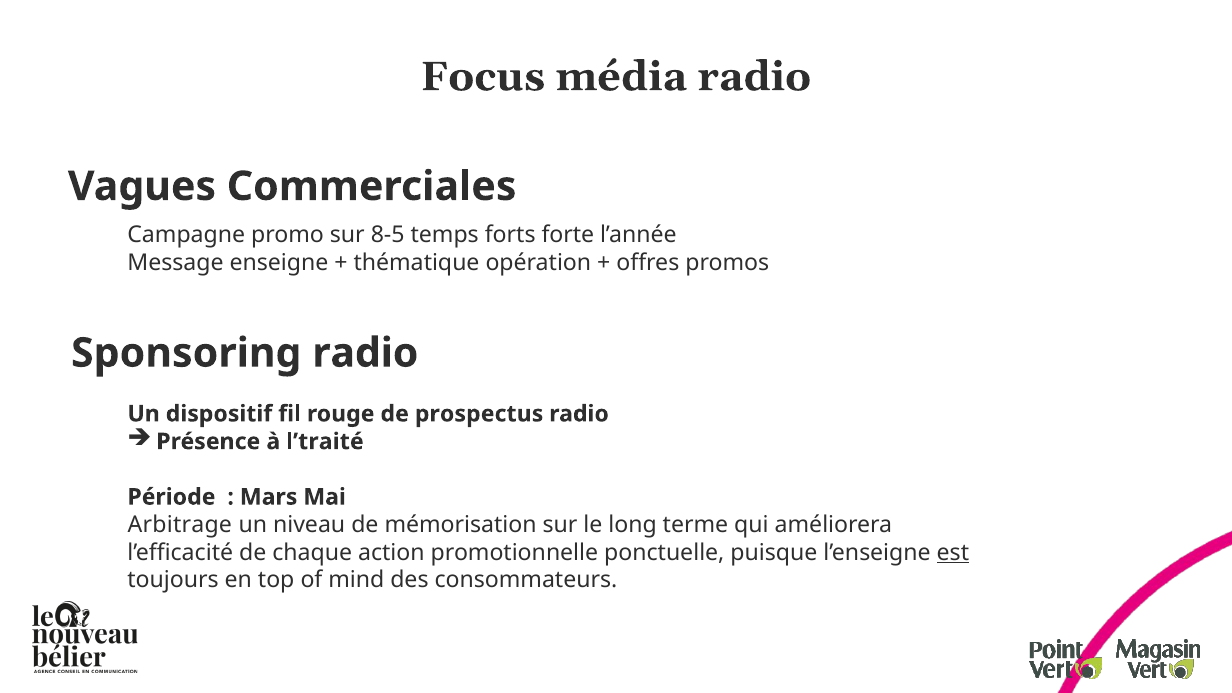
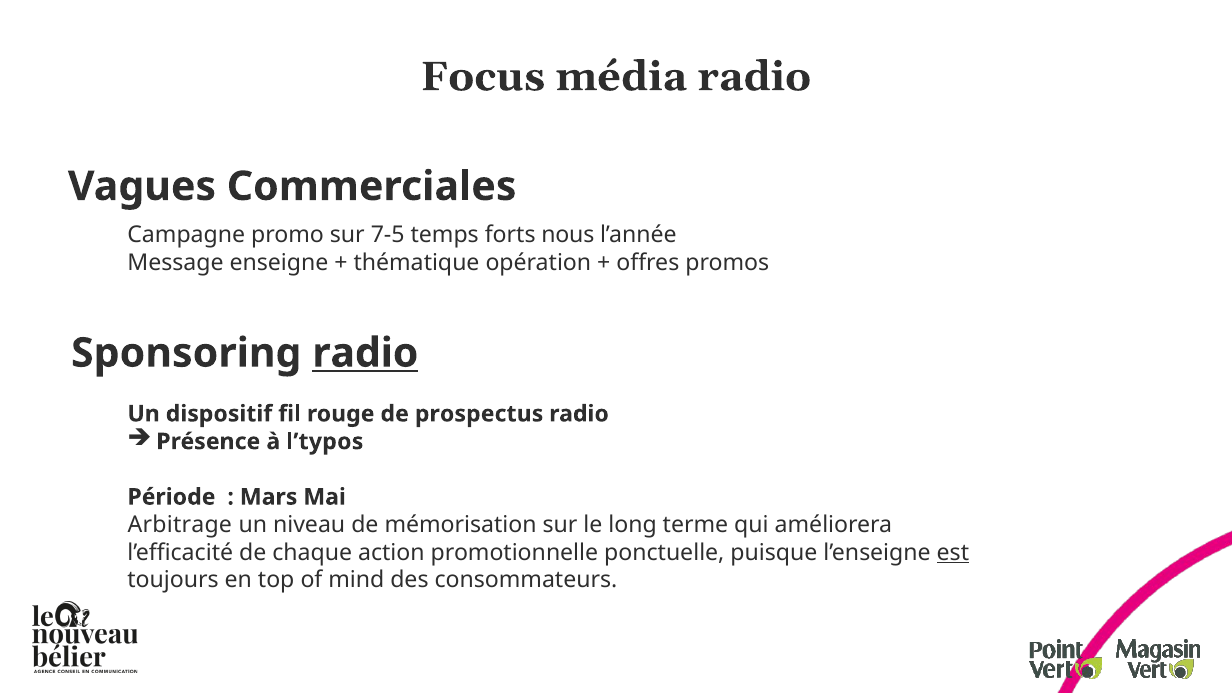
8-5: 8-5 -> 7-5
forte: forte -> nous
radio at (365, 353) underline: none -> present
l’traité: l’traité -> l’typos
